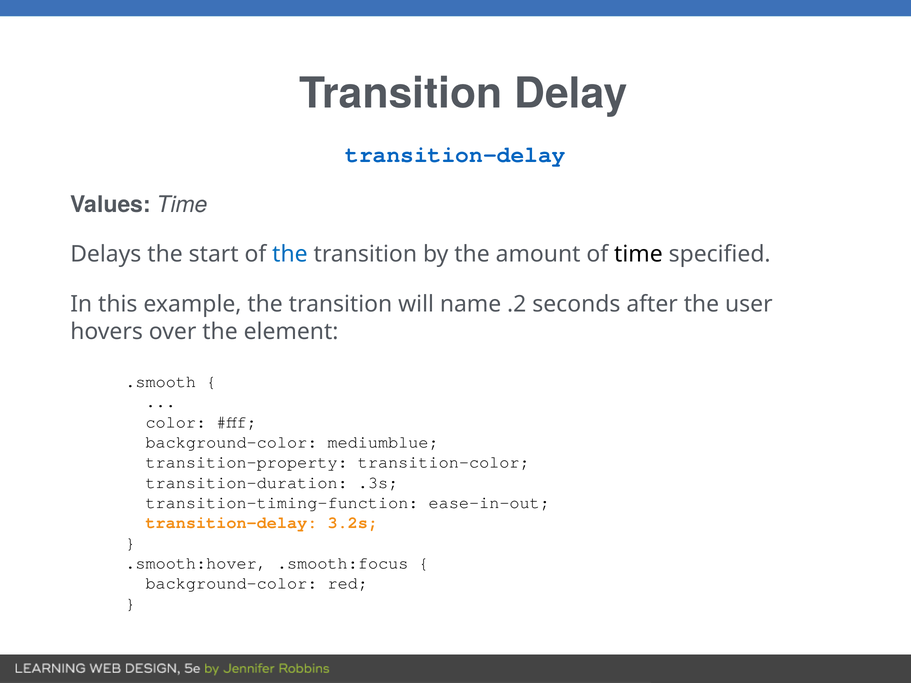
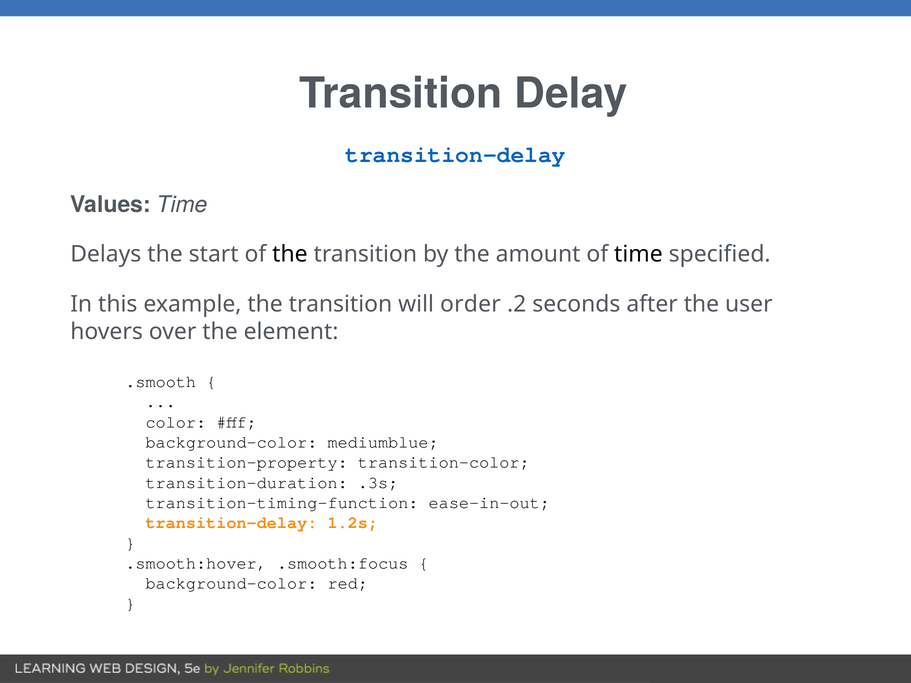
the at (290, 254) colour: blue -> black
name: name -> order
3.2s: 3.2s -> 1.2s
